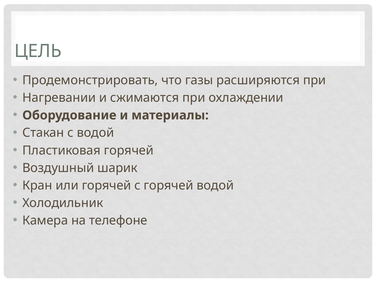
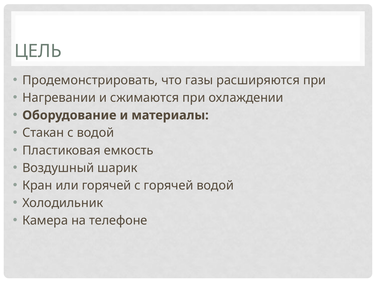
Пластиковая горячей: горячей -> емкость
